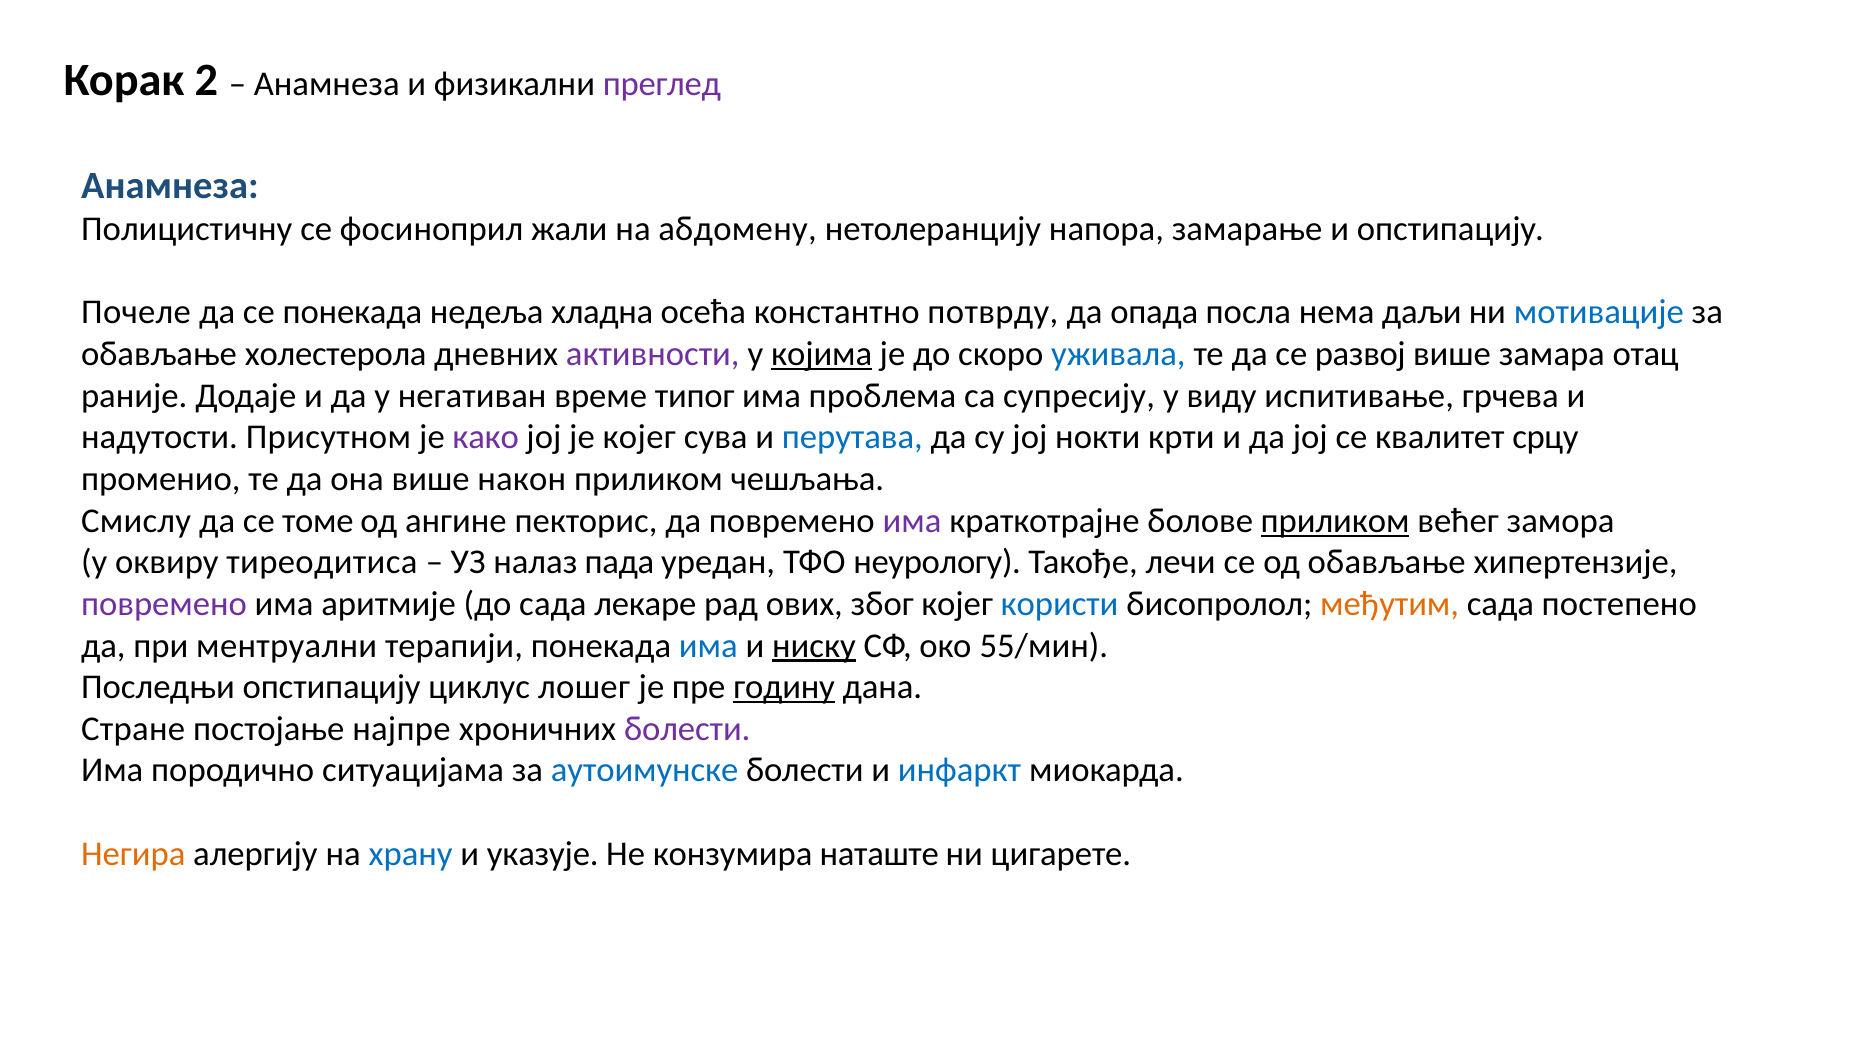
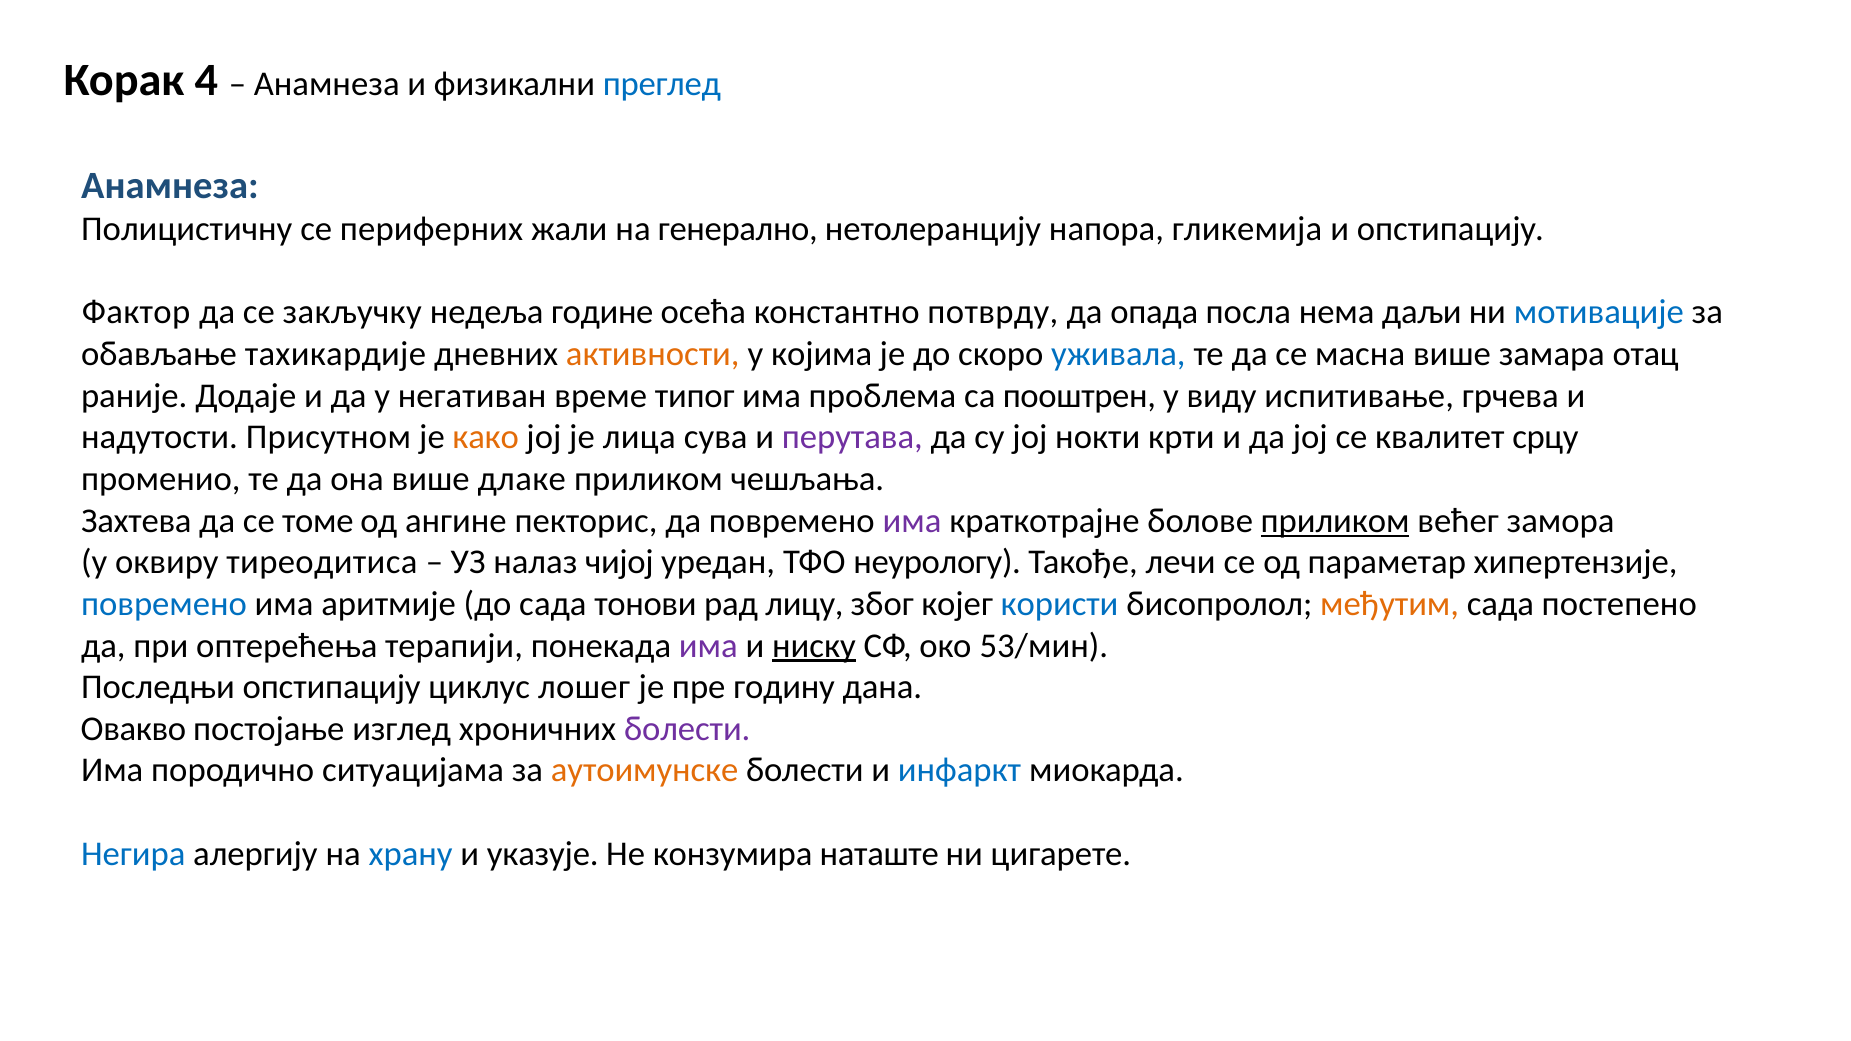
2: 2 -> 4
преглед colour: purple -> blue
фосиноприл: фосиноприл -> периферних
абдомену: абдомену -> генерално
замарање: замарање -> гликемија
Почеле: Почеле -> Фактор
се понекада: понекада -> закључку
хладна: хладна -> године
холестерола: холестерола -> тахикардије
активности colour: purple -> orange
којима underline: present -> none
развој: развој -> масна
супресију: супресију -> пооштрен
како colour: purple -> orange
је којег: којег -> лица
перутава colour: blue -> purple
након: након -> длаке
Смислу: Смислу -> Захтева
пада: пада -> чијој
од обављање: обављање -> параметар
повремено at (164, 604) colour: purple -> blue
лекаре: лекаре -> тонови
ових: ових -> лицу
ментруални: ментруални -> оптерећења
има at (708, 646) colour: blue -> purple
55/мин: 55/мин -> 53/мин
годину underline: present -> none
Стране: Стране -> Овакво
најпре: најпре -> изглед
аутоимунске colour: blue -> orange
Негира colour: orange -> blue
